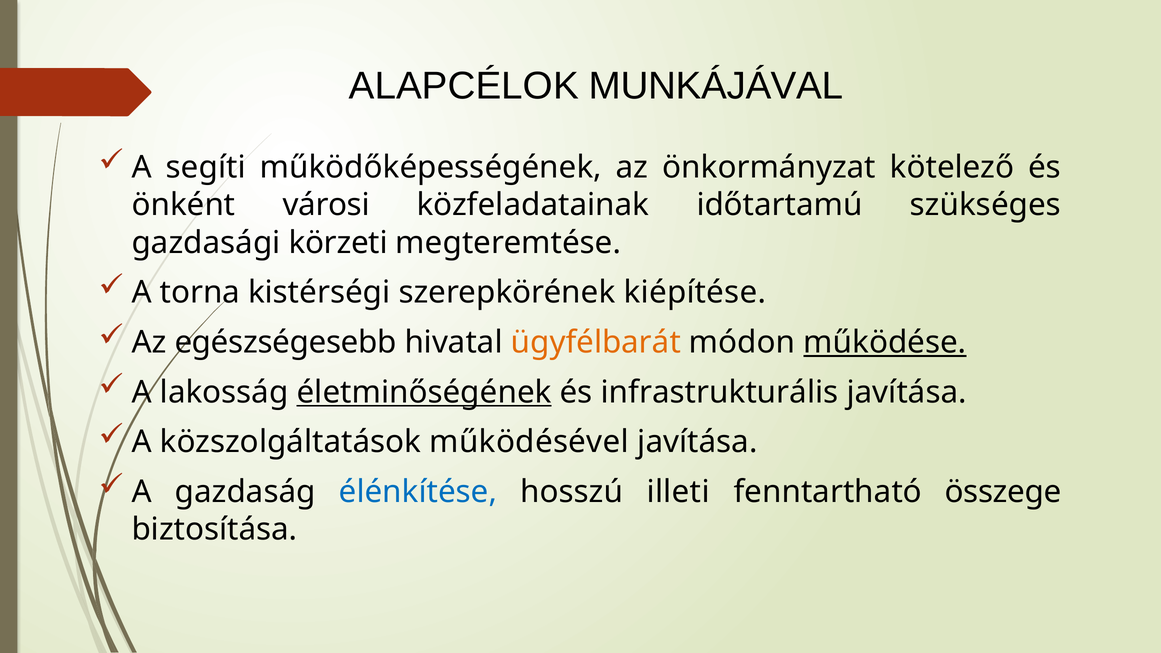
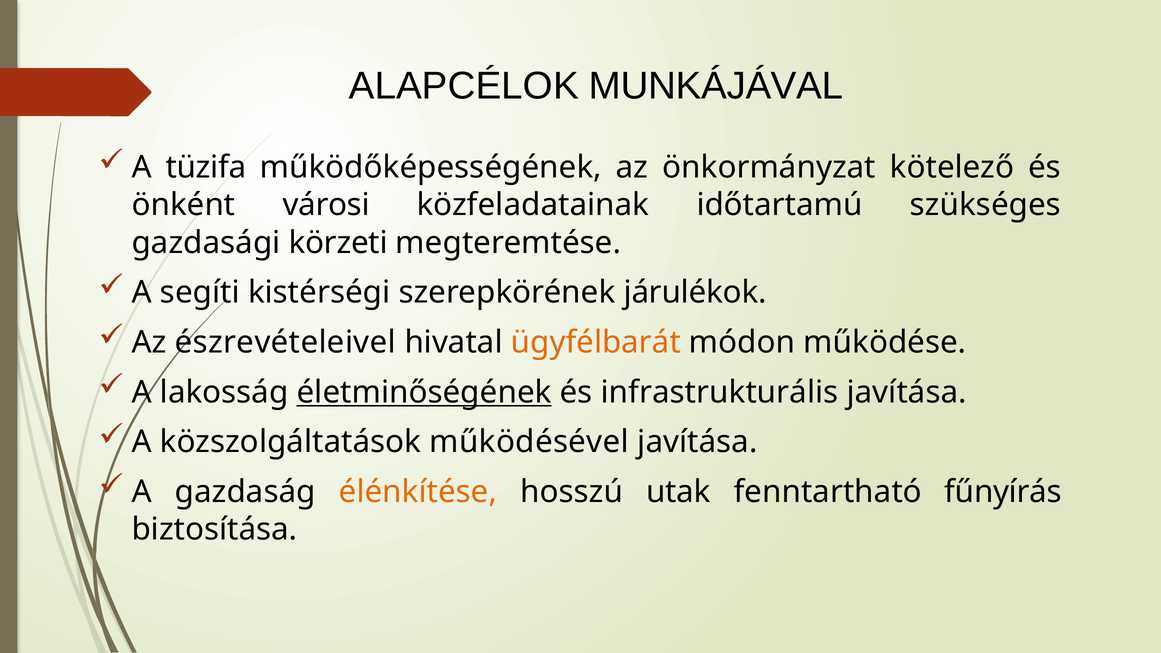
segíti: segíti -> tüzifa
torna: torna -> segíti
kiépítése: kiépítése -> járulékok
egészségesebb: egészségesebb -> észrevételeivel
működése underline: present -> none
élénkítése colour: blue -> orange
illeti: illeti -> utak
összege: összege -> fűnyírás
